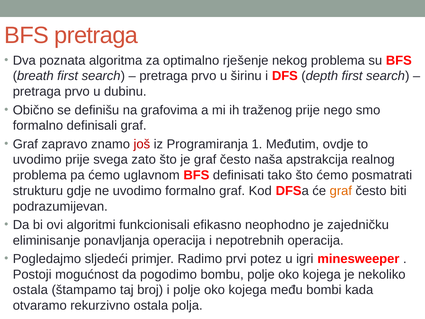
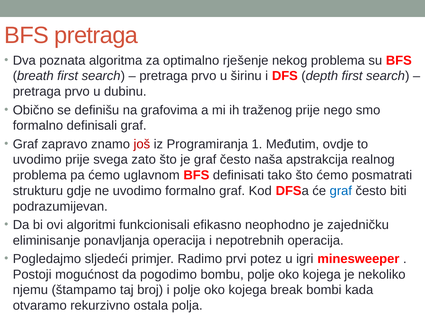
graf at (341, 191) colour: orange -> blue
ostala at (30, 290): ostala -> njemu
među: među -> break
